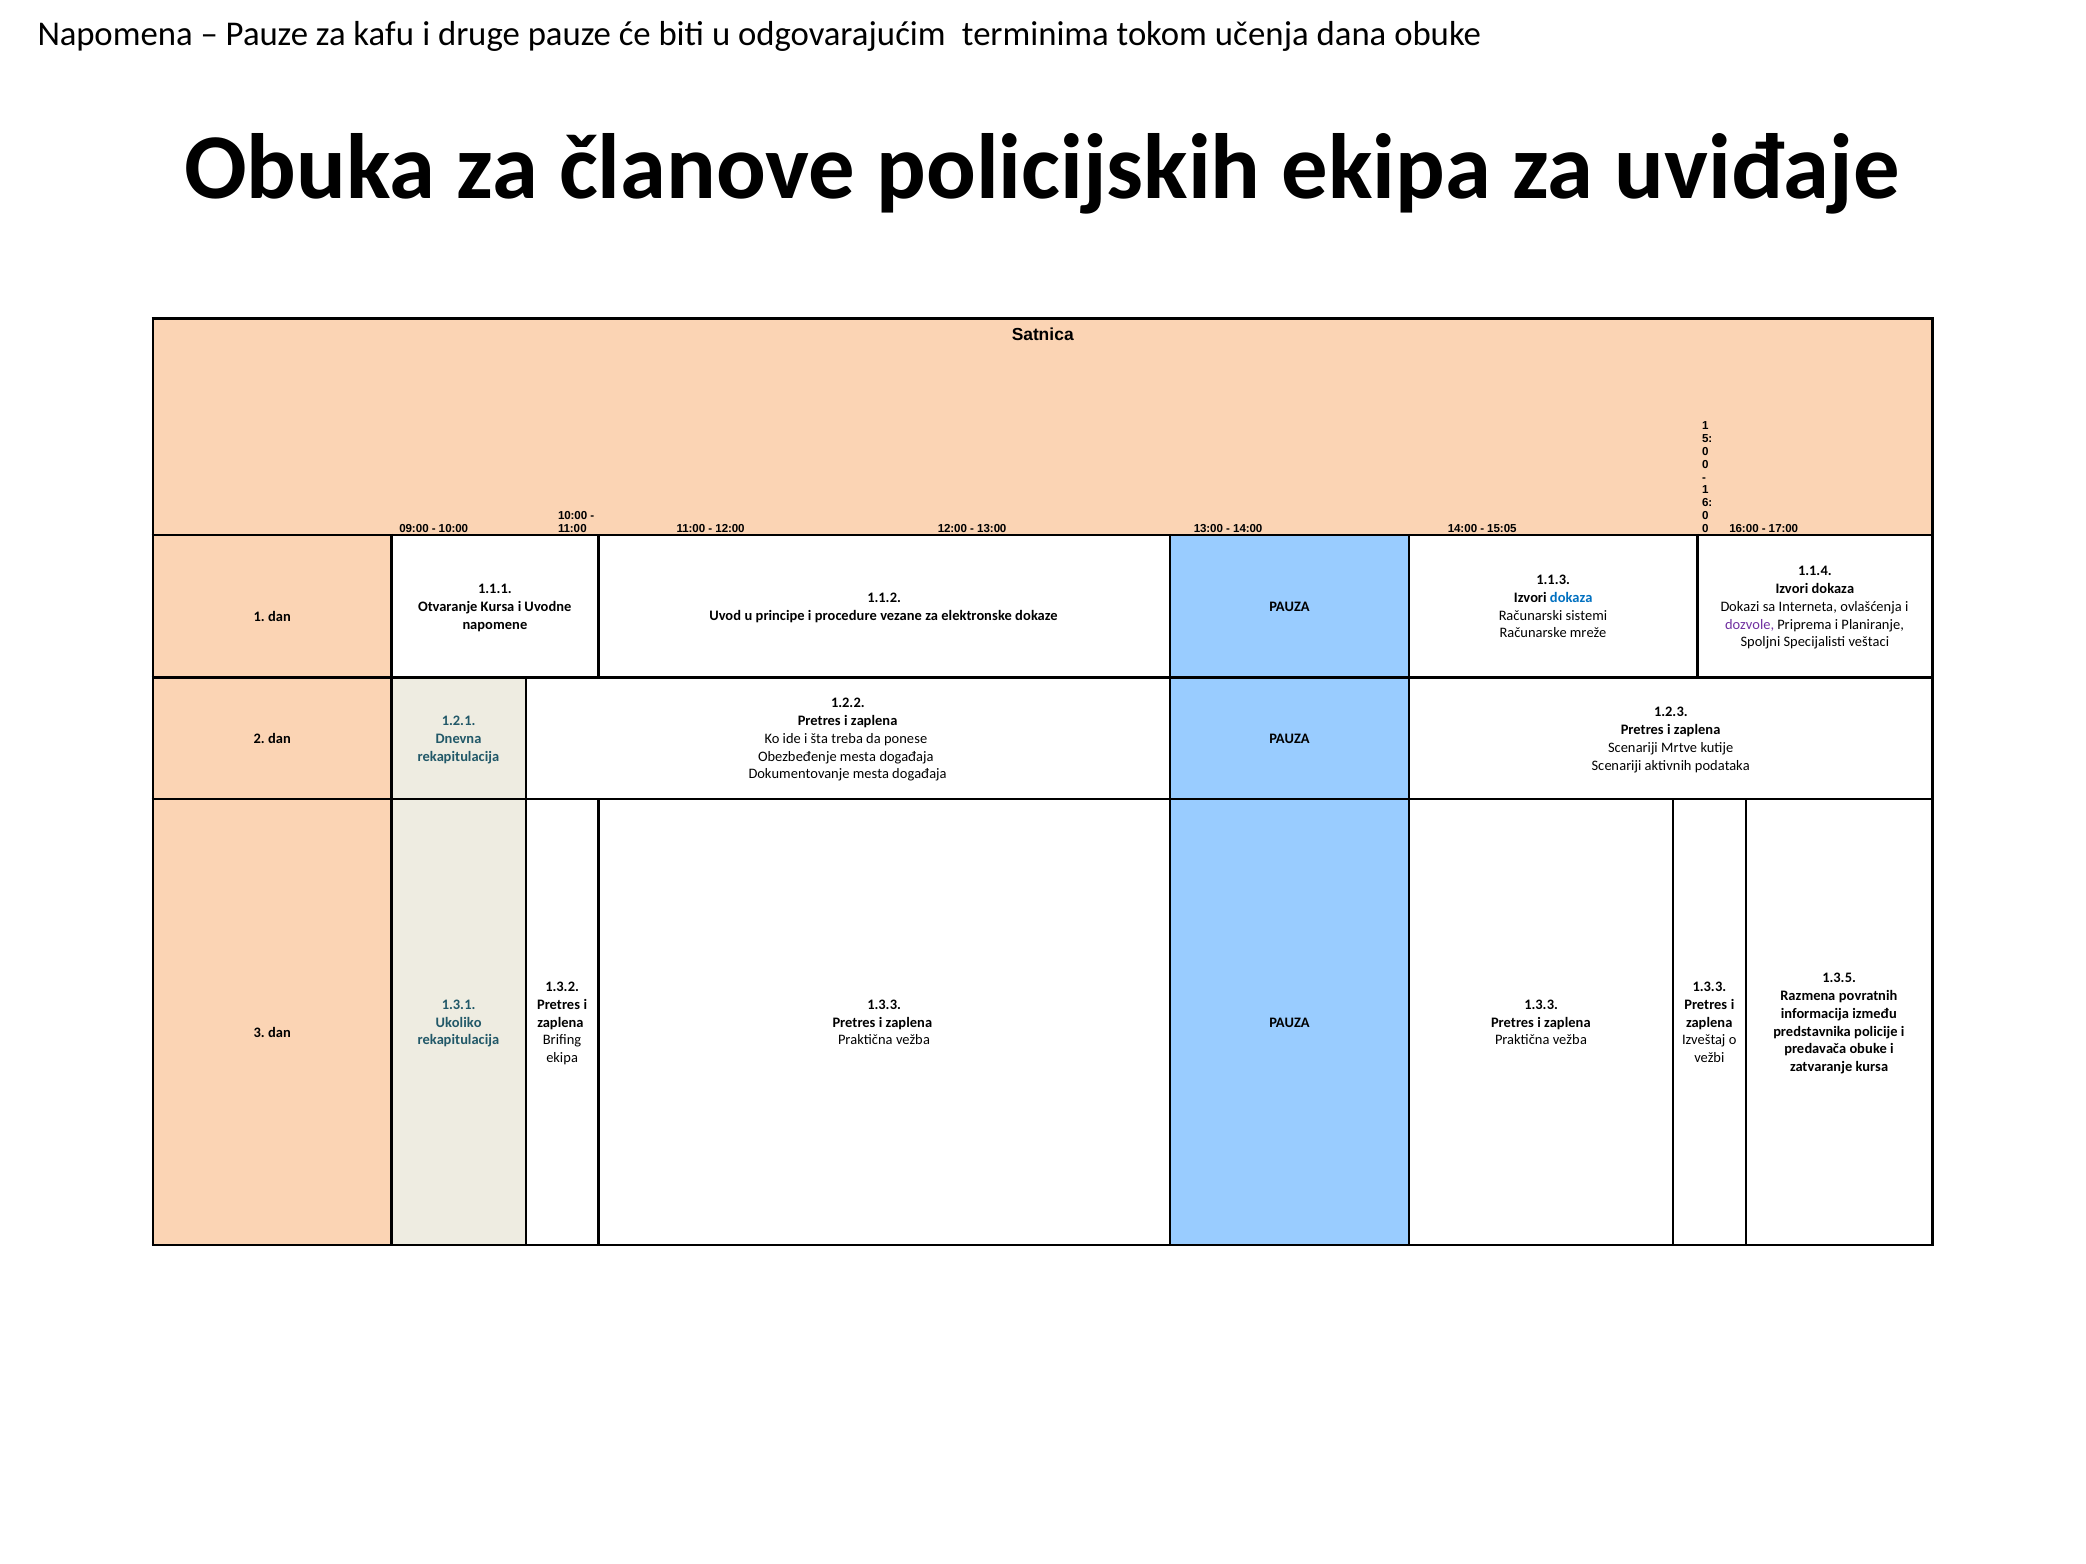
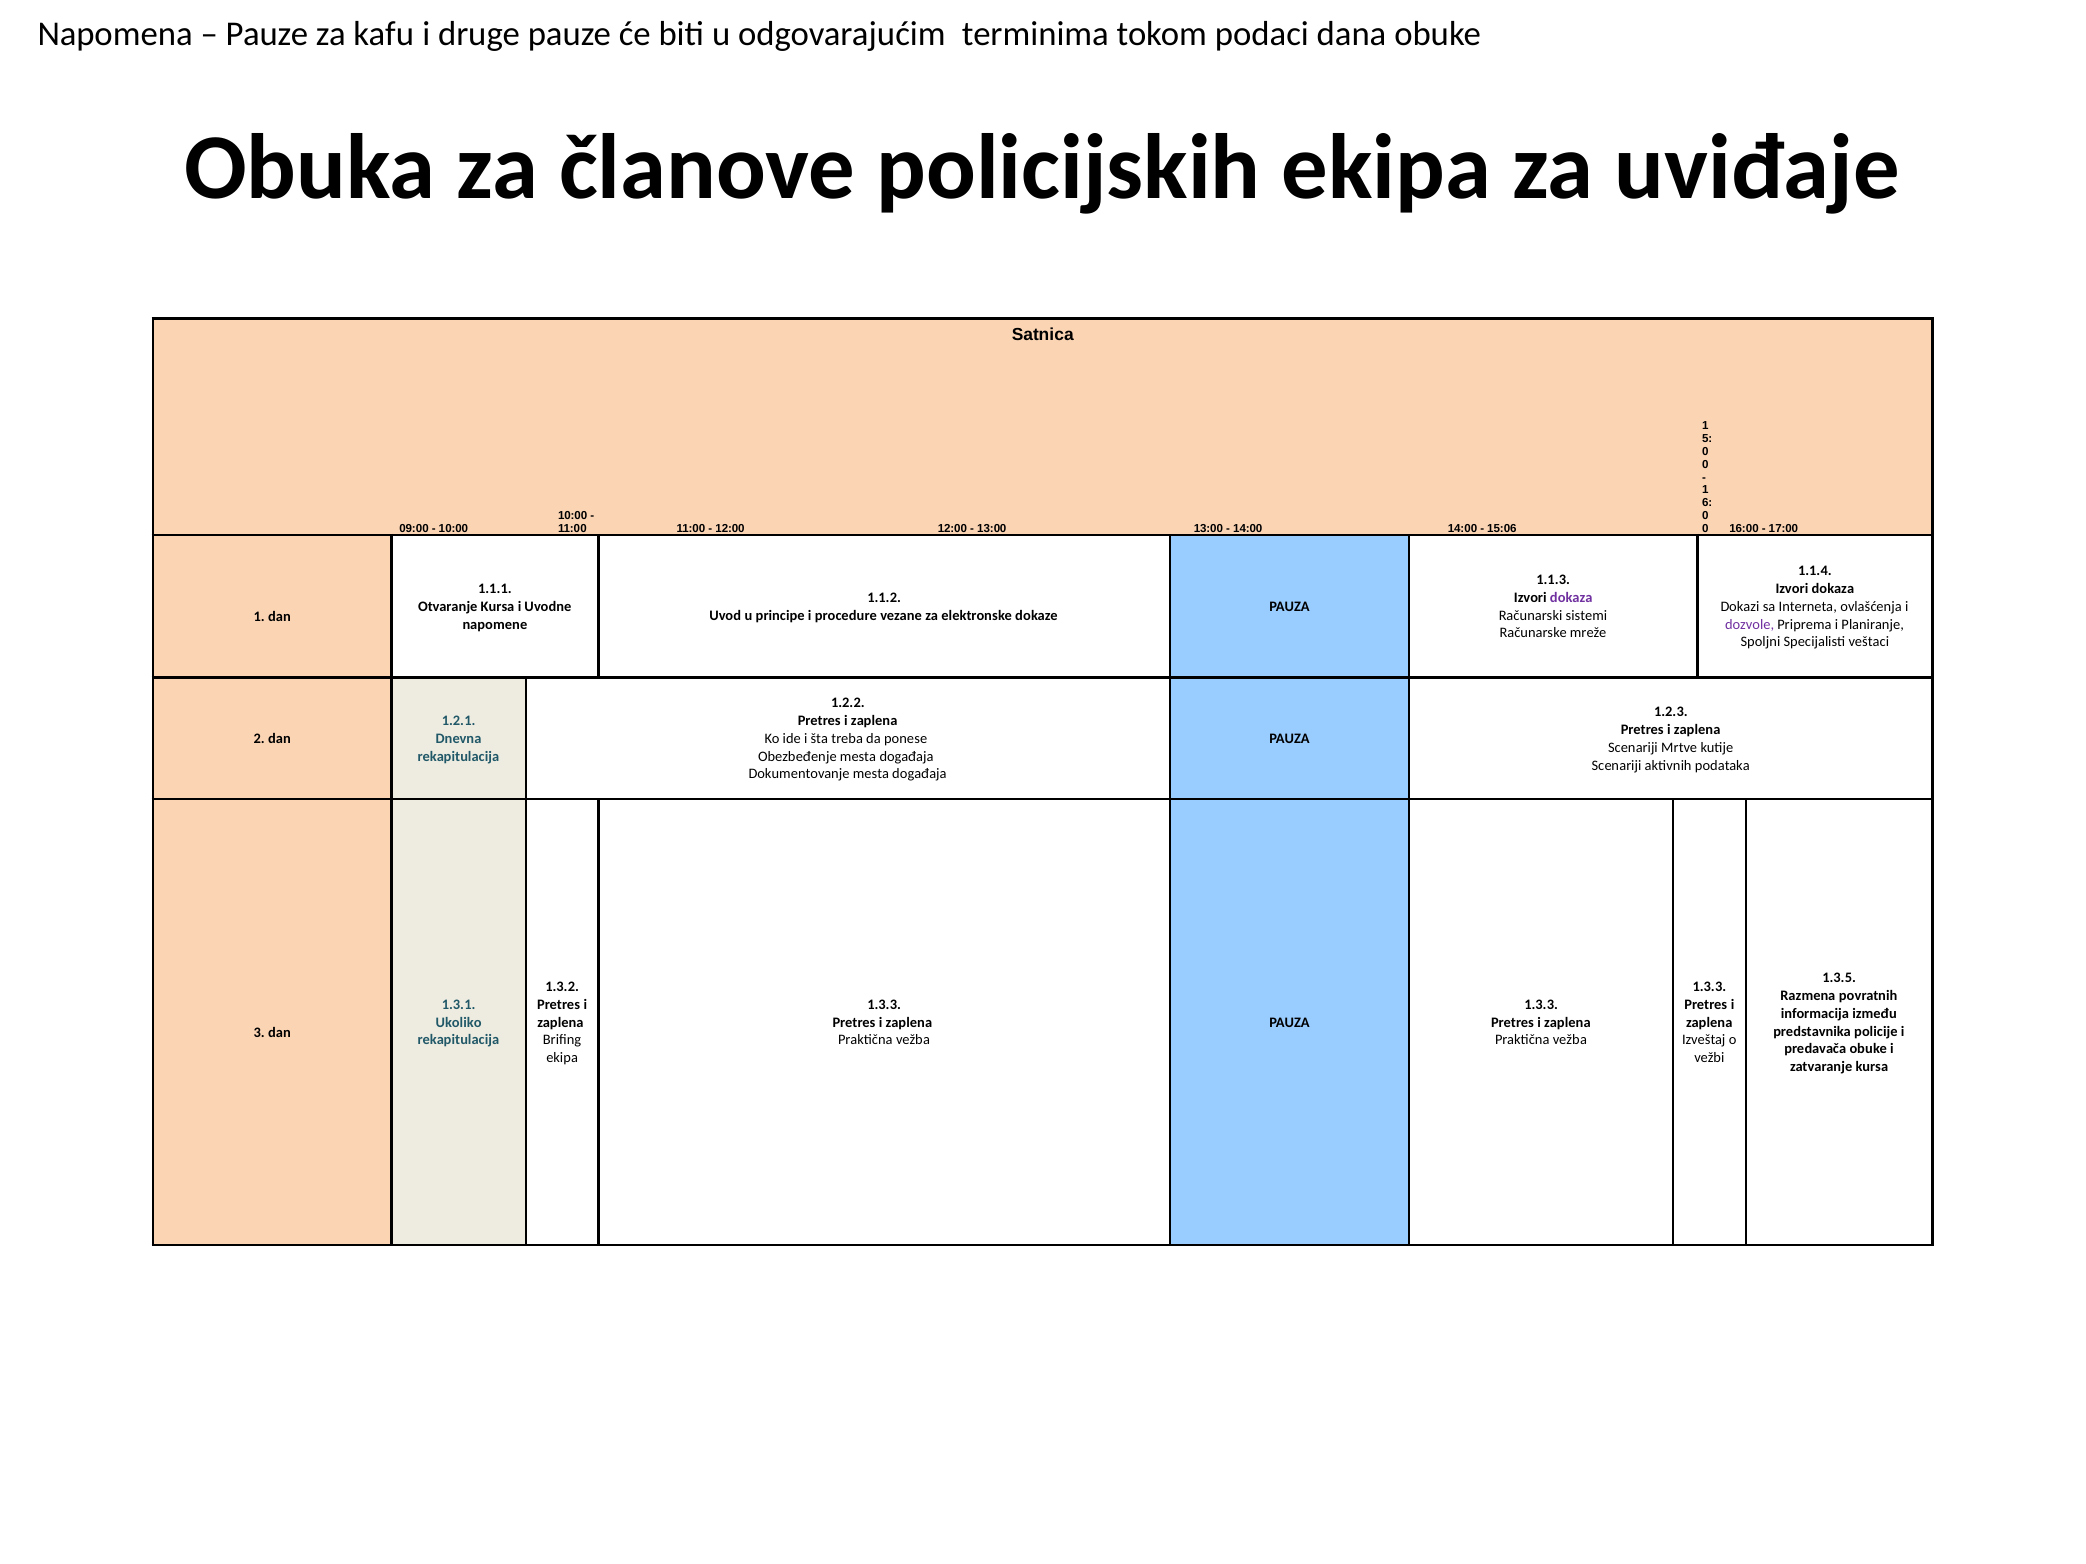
učenja: učenja -> podaci
15:05: 15:05 -> 15:06
dokaza at (1571, 598) colour: blue -> purple
